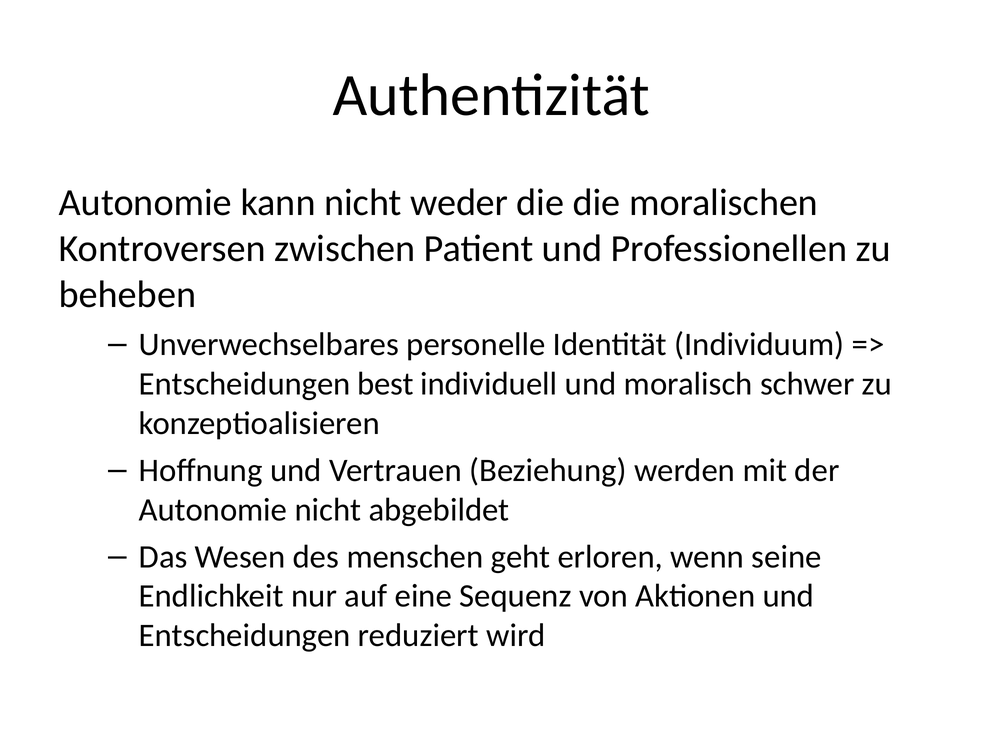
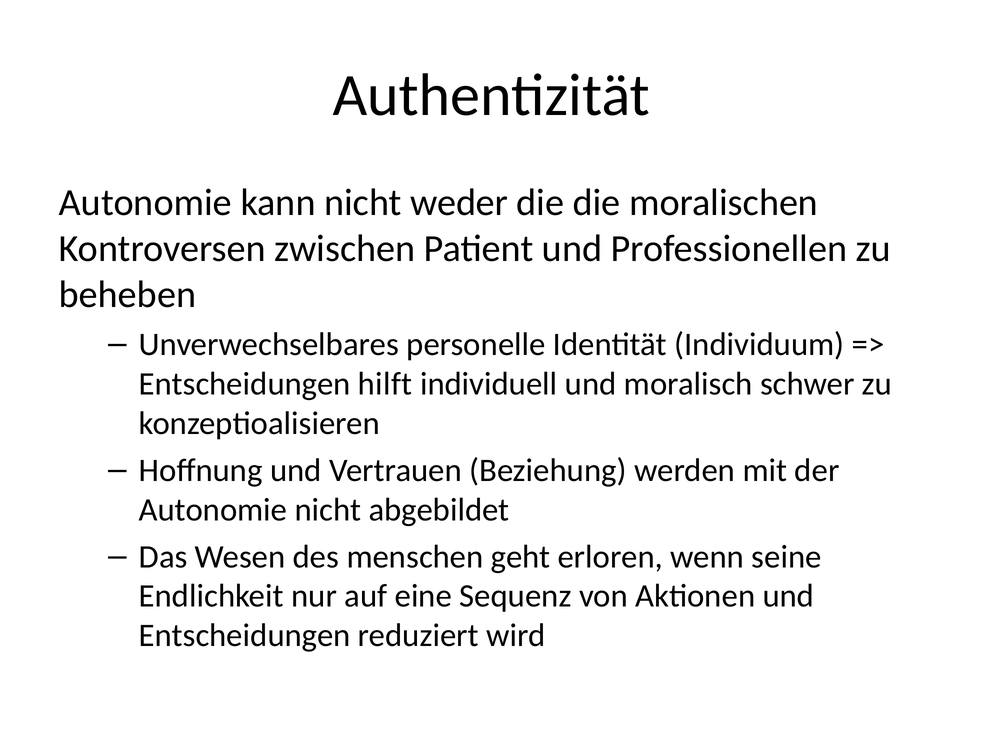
best: best -> hilft
